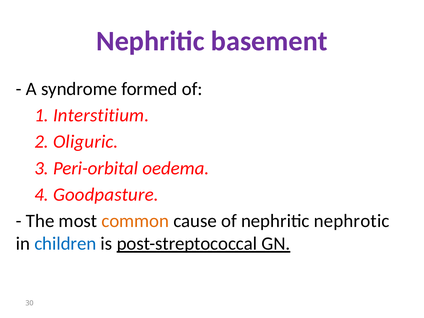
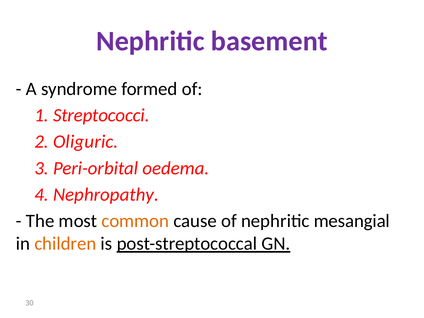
Interstitium: Interstitium -> Streptococci
Goodpasture: Goodpasture -> Nephropathy
nephrotic: nephrotic -> mesangial
children colour: blue -> orange
